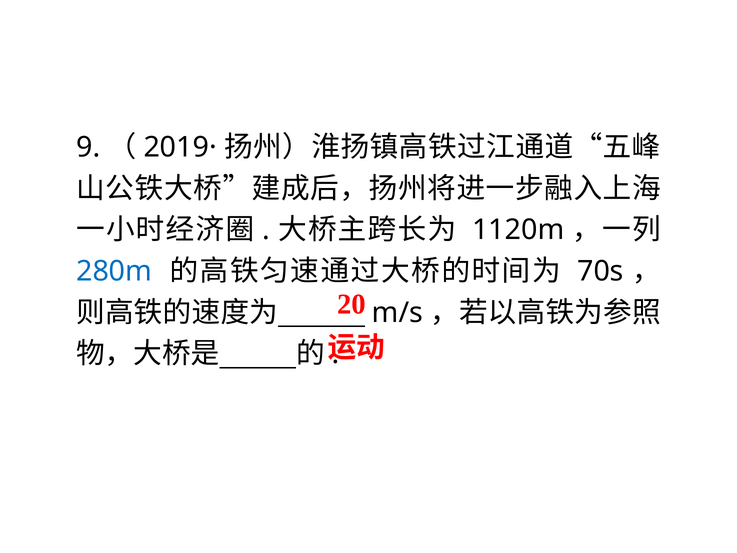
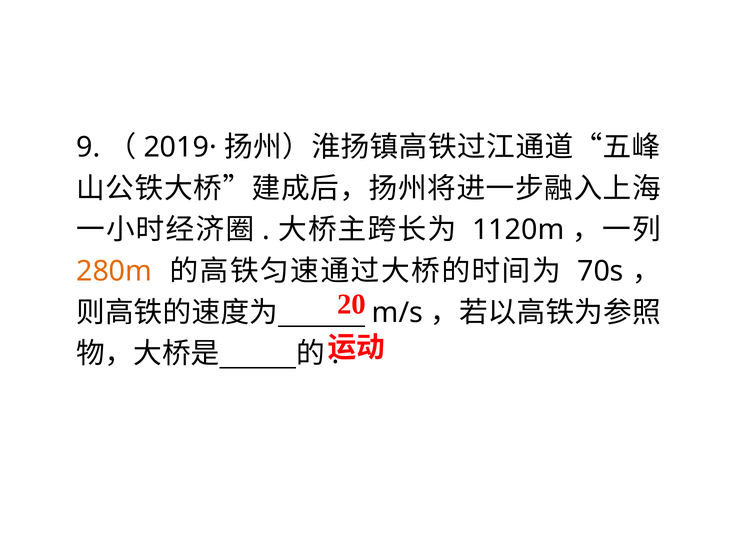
280m colour: blue -> orange
